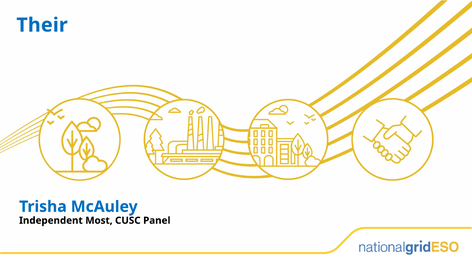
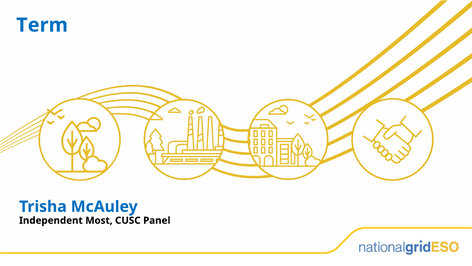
Their: Their -> Term
